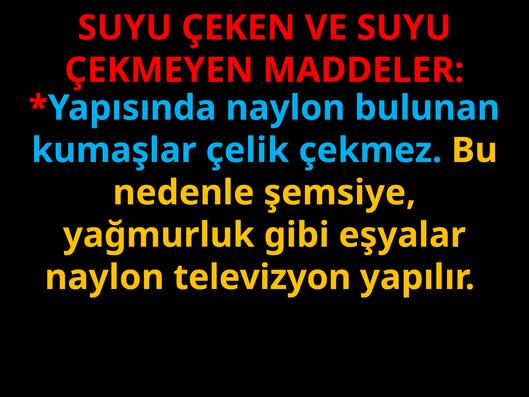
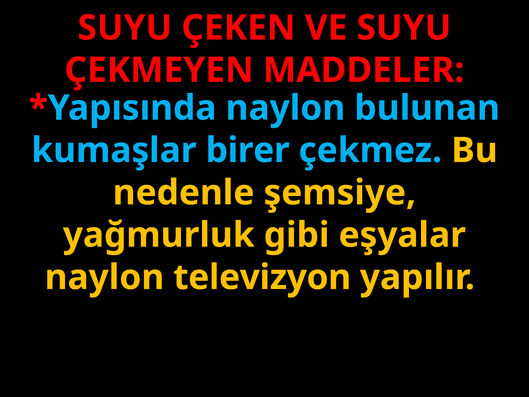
çelik: çelik -> birer
